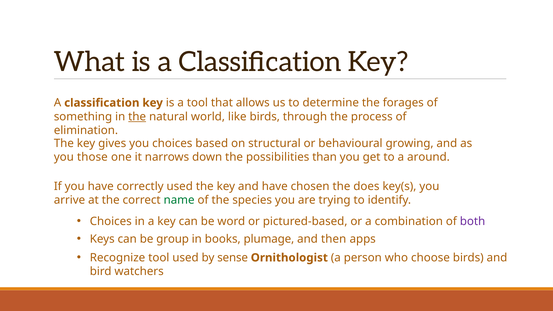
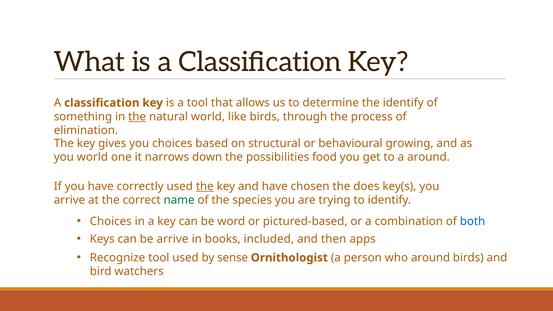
the forages: forages -> identify
you those: those -> world
than: than -> food
the at (205, 186) underline: none -> present
both colour: purple -> blue
be group: group -> arrive
plumage: plumage -> included
who choose: choose -> around
